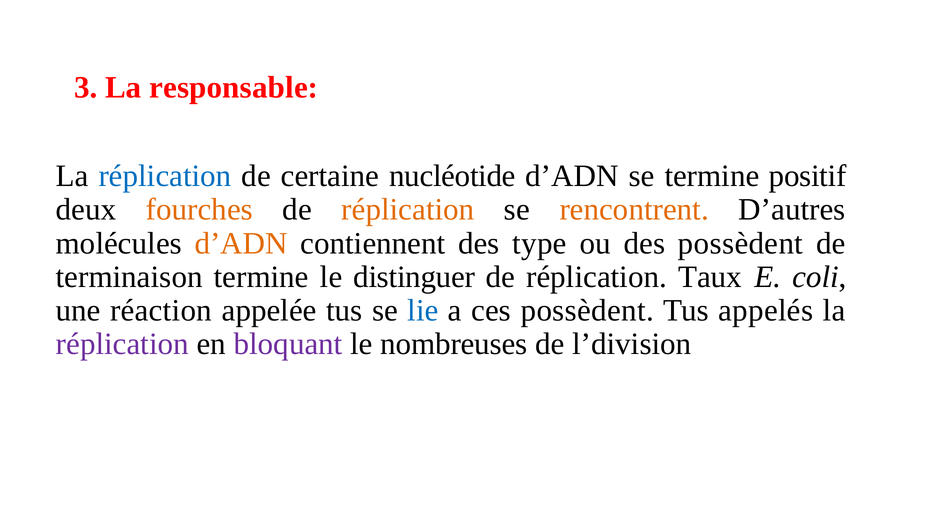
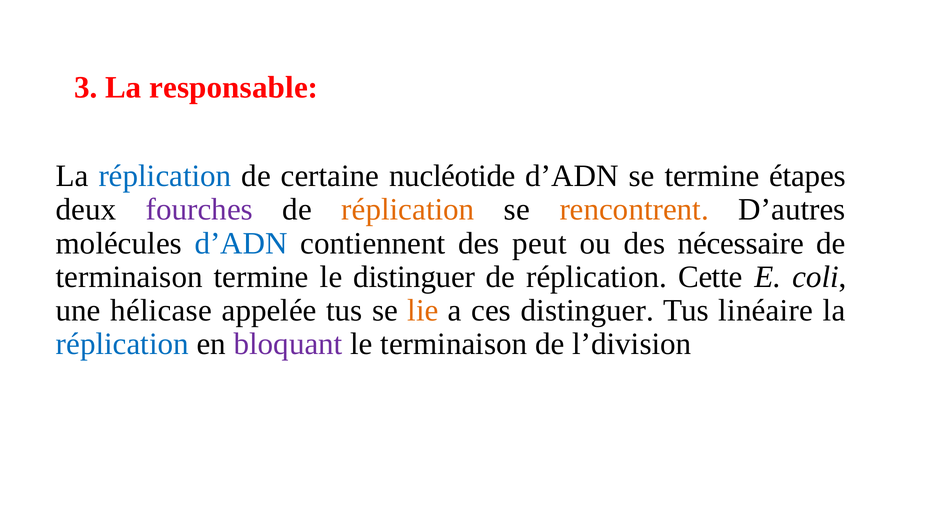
positif: positif -> étapes
fourches colour: orange -> purple
d’ADN at (241, 243) colour: orange -> blue
type: type -> peut
des possèdent: possèdent -> nécessaire
Taux: Taux -> Cette
réaction: réaction -> hélicase
lie colour: blue -> orange
ces possèdent: possèdent -> distinguer
appelés: appelés -> linéaire
réplication at (122, 344) colour: purple -> blue
le nombreuses: nombreuses -> terminaison
